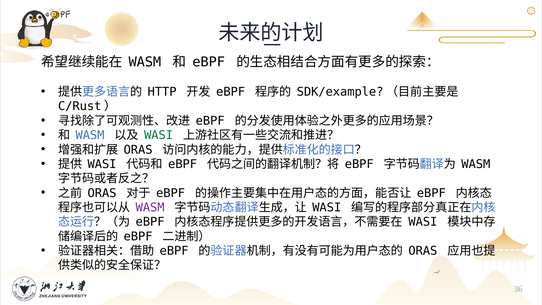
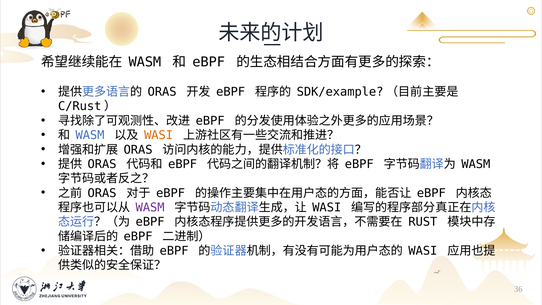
HTTP at (162, 92): HTTP -> ORAS
WASI at (159, 135) colour: green -> orange
WASI at (102, 164): WASI -> ORAS
WASI at (423, 222): WASI -> RUST
ORAS at (423, 251): ORAS -> WASI
